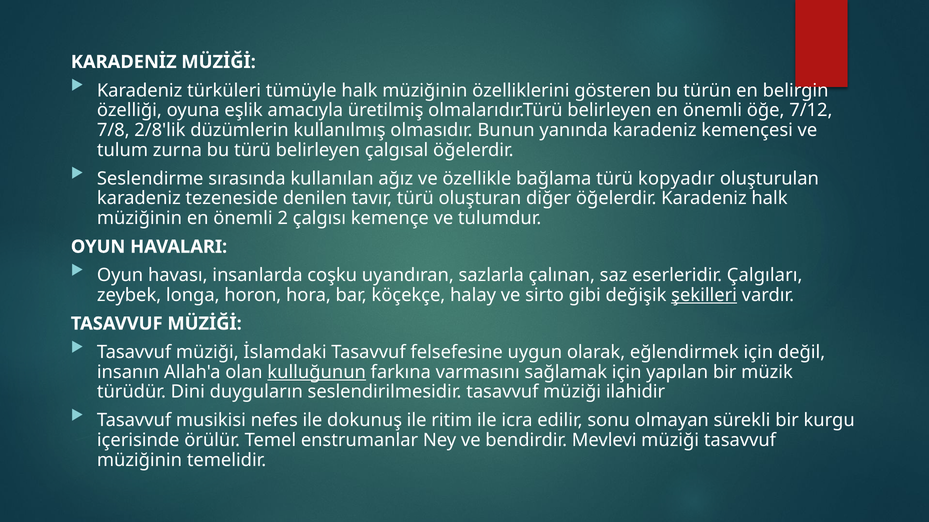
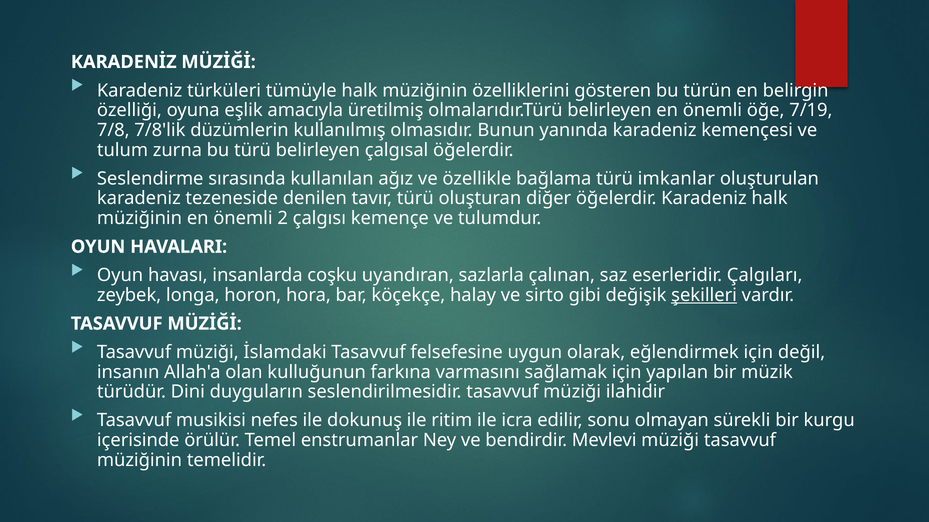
7/12: 7/12 -> 7/19
2/8'lik: 2/8'lik -> 7/8'lik
kopyadır: kopyadır -> imkanlar
kulluğunun underline: present -> none
